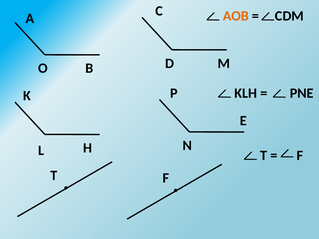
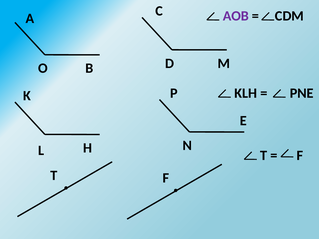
АОВ colour: orange -> purple
